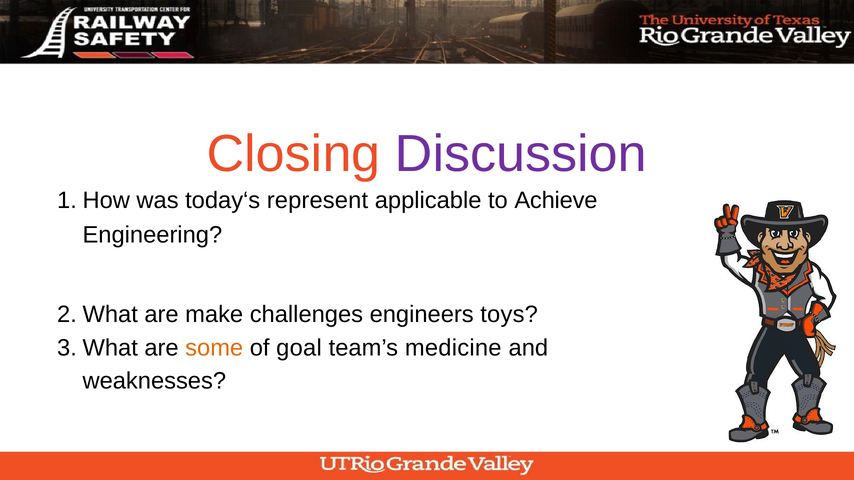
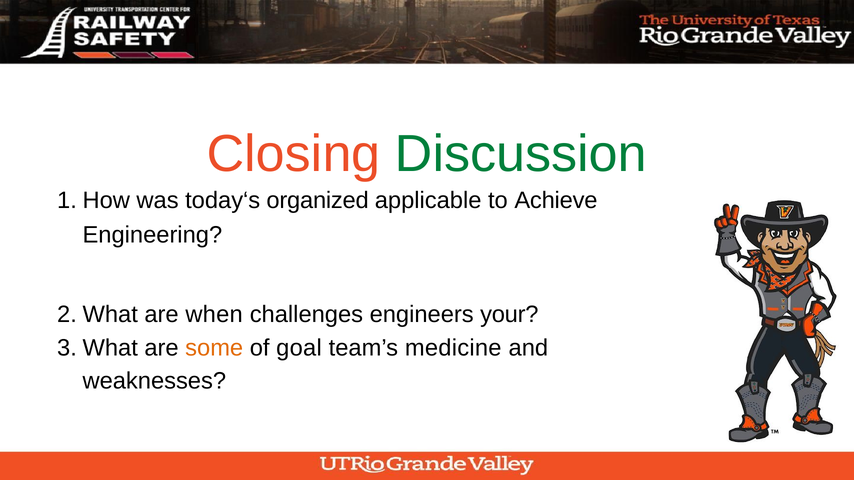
Discussion colour: purple -> green
represent: represent -> organized
make: make -> when
toys: toys -> your
